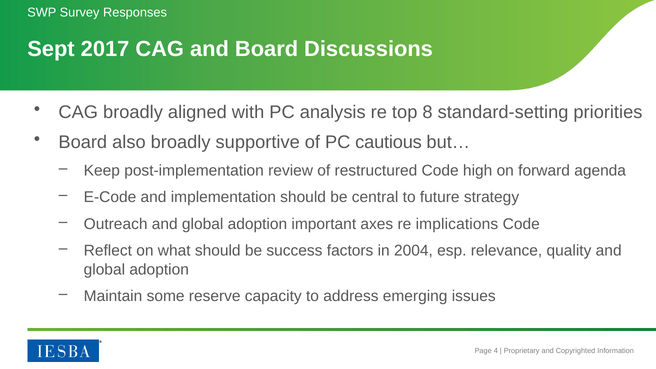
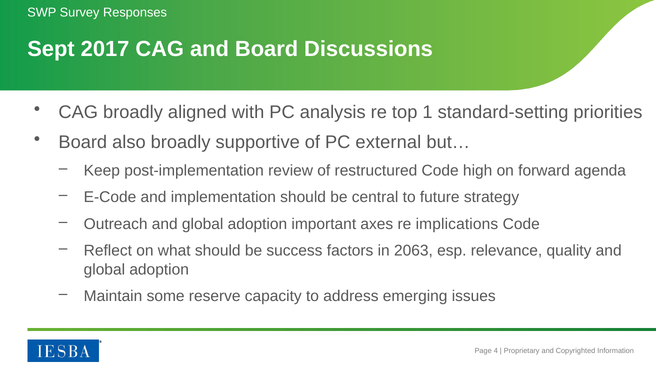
8: 8 -> 1
cautious: cautious -> external
2004: 2004 -> 2063
